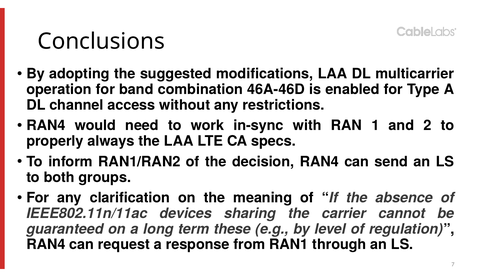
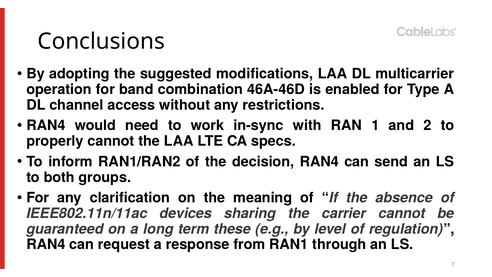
properly always: always -> cannot
